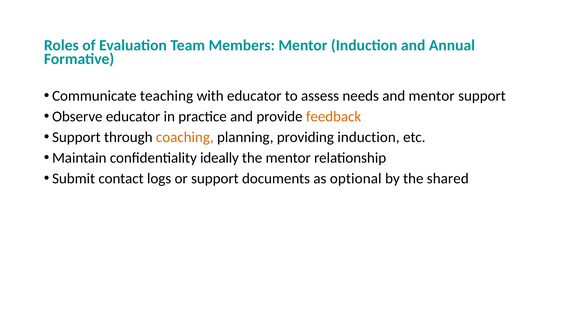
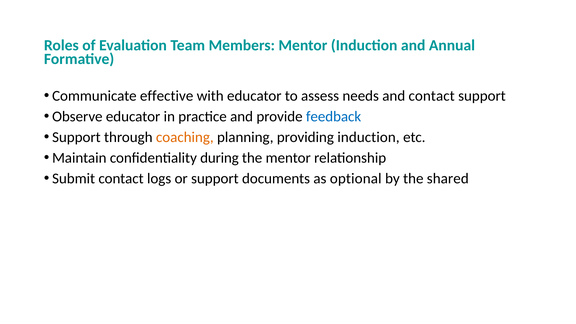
teaching: teaching -> effective
and mentor: mentor -> contact
feedback colour: orange -> blue
ideally: ideally -> during
